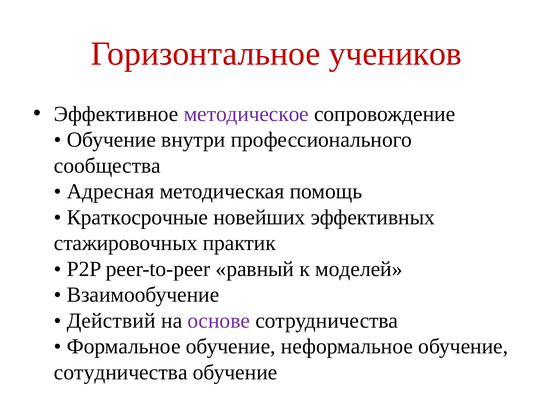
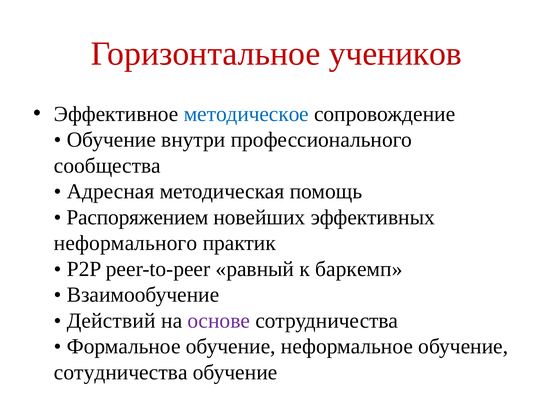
методическое colour: purple -> blue
Краткосрочные: Краткосрочные -> Распоряжением
стажировочных: стажировочных -> неформального
моделей: моделей -> баркемп
